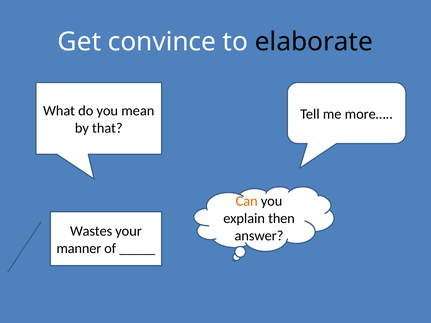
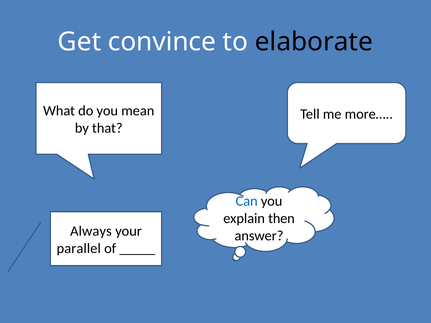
Can colour: orange -> blue
Wastes: Wastes -> Always
manner: manner -> parallel
